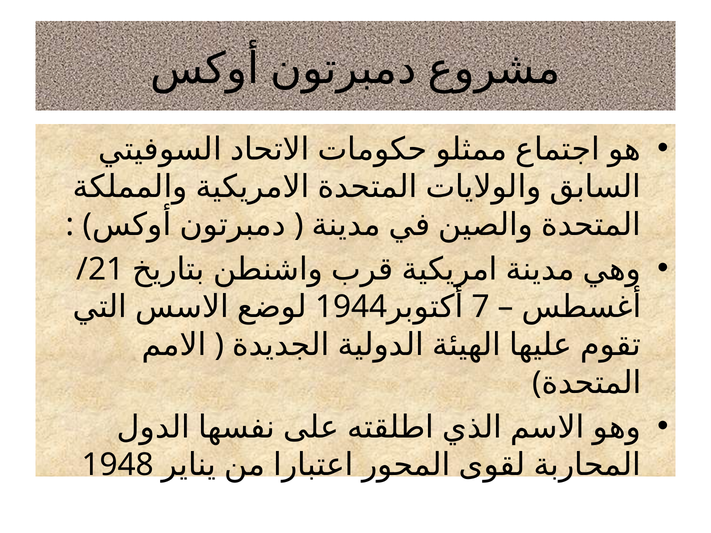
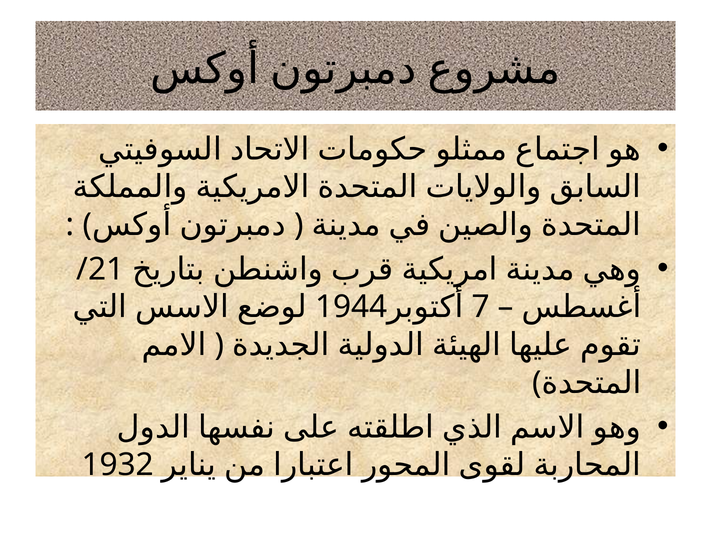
1948: 1948 -> 1932
